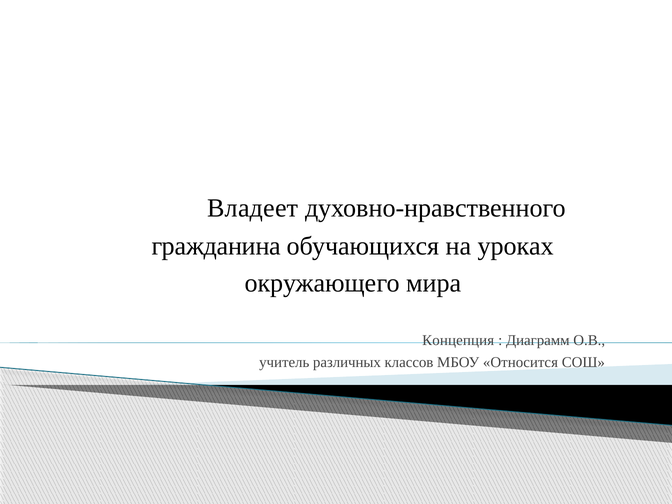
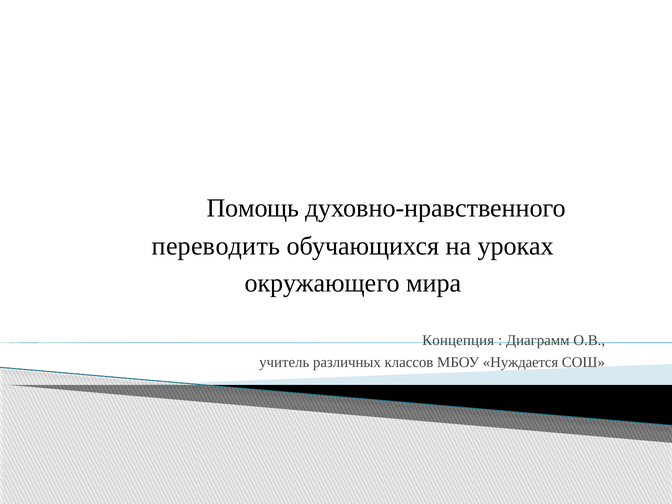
Владеет: Владеет -> Помощь
гражданина: гражданина -> переводить
Относится: Относится -> Нуждается
